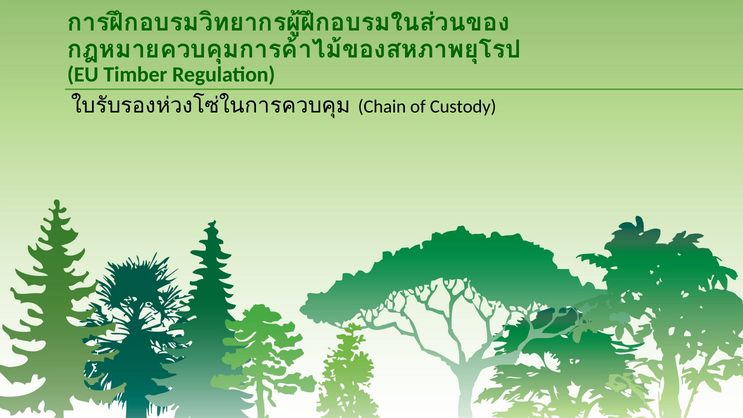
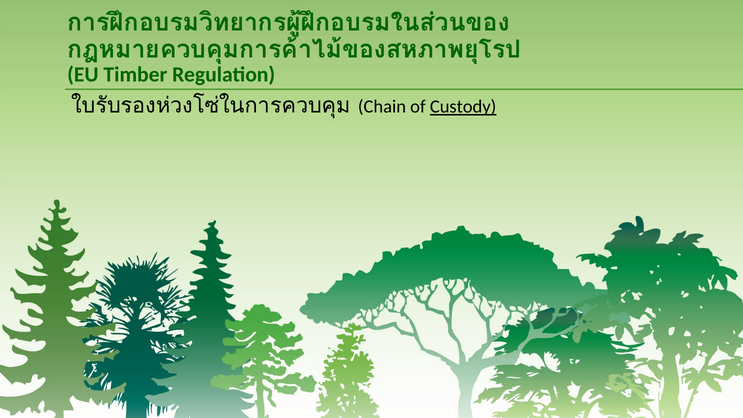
Custody underline: none -> present
